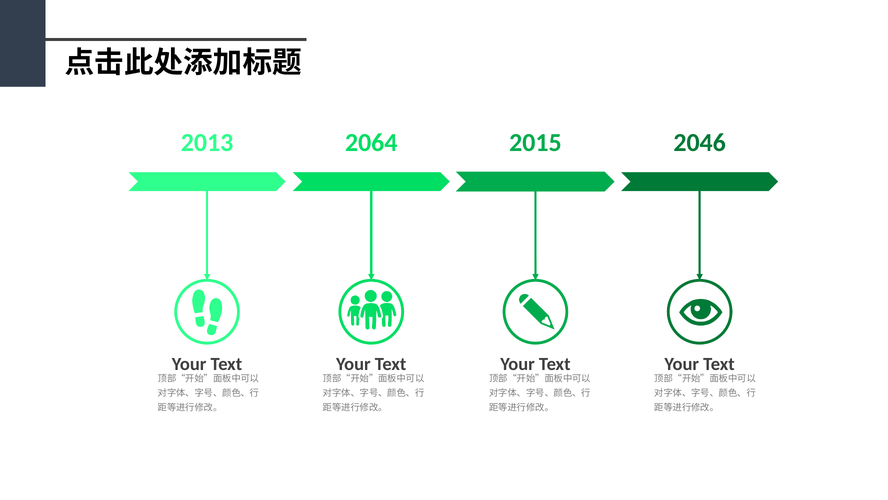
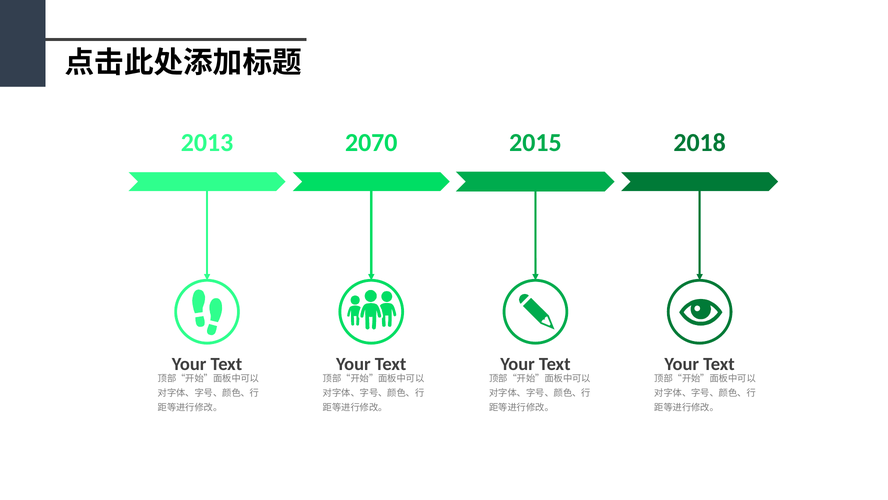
2064: 2064 -> 2070
2046: 2046 -> 2018
